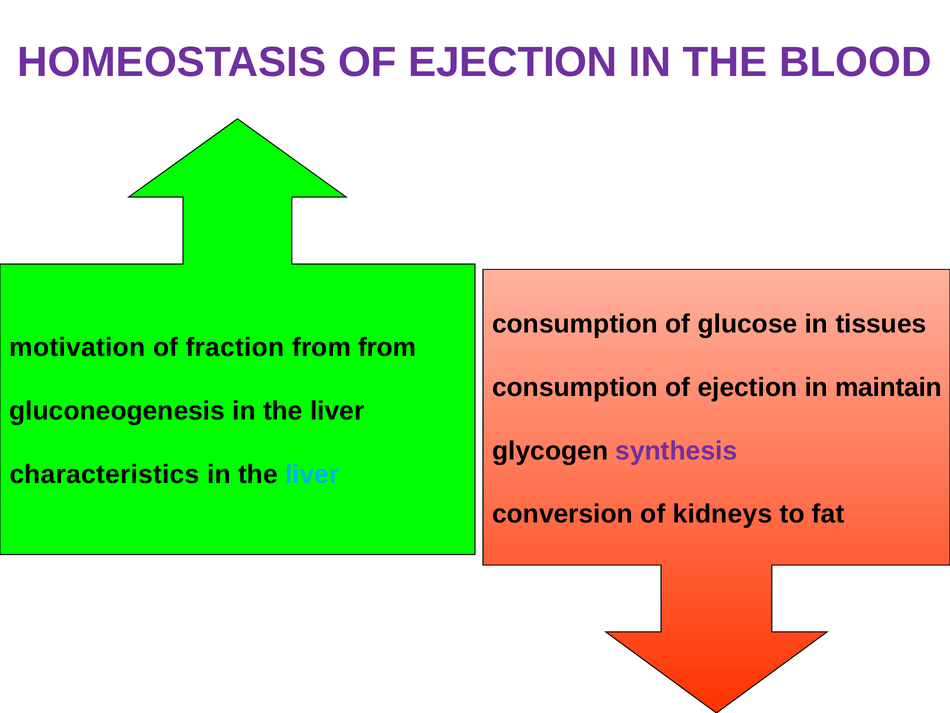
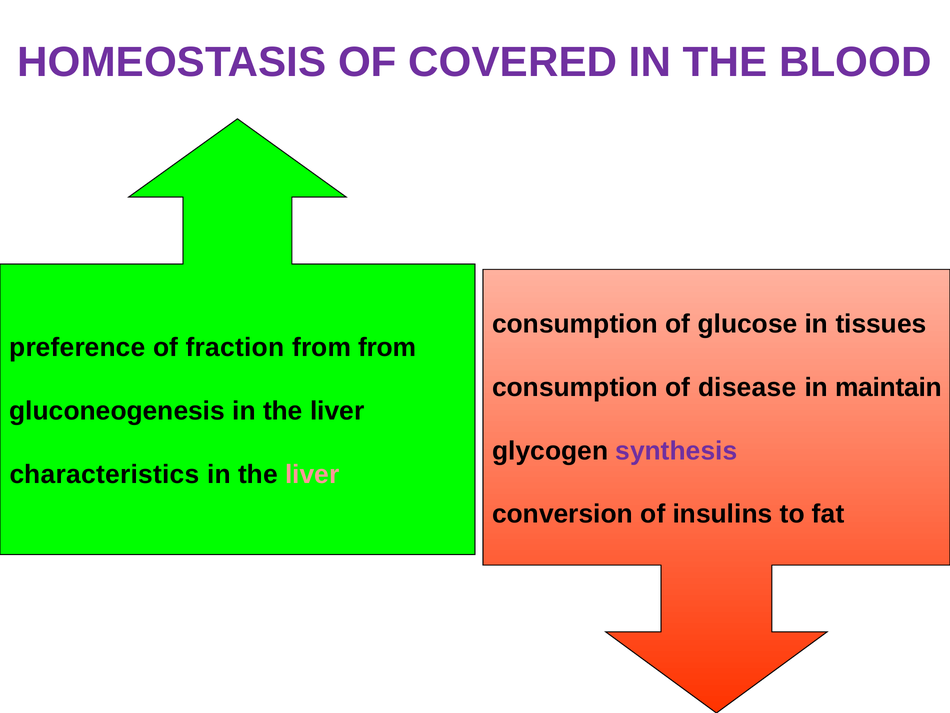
HOMEOSTASIS OF EJECTION: EJECTION -> COVERED
motivation: motivation -> preference
consumption of ejection: ejection -> disease
liver at (312, 474) colour: light blue -> pink
kidneys: kidneys -> insulins
